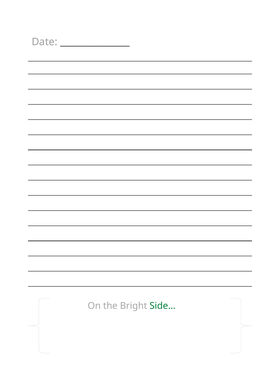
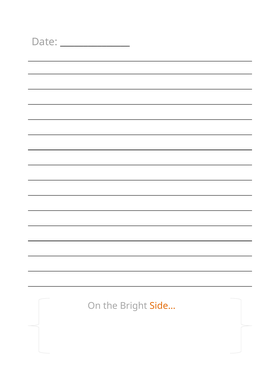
Side… colour: green -> orange
